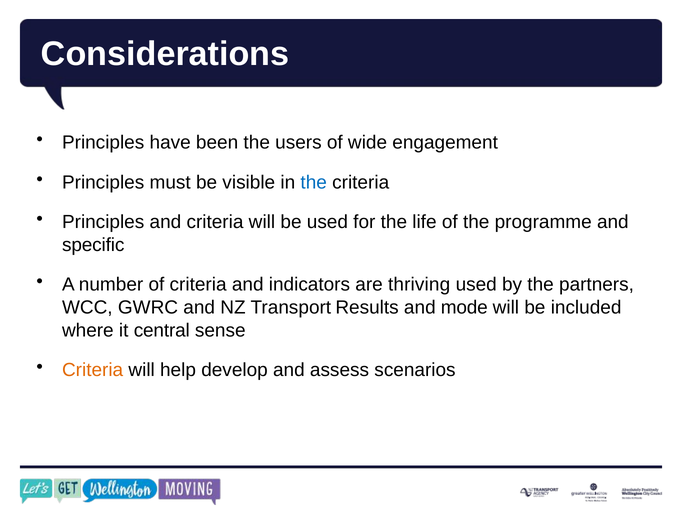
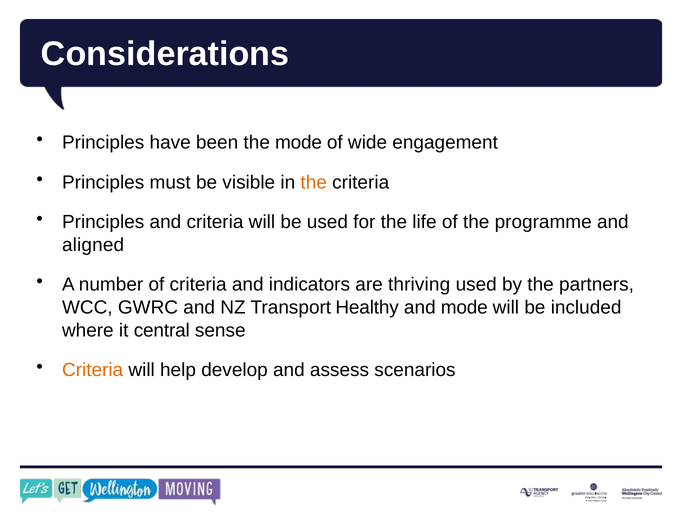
the users: users -> mode
the at (314, 182) colour: blue -> orange
specific: specific -> aligned
Results: Results -> Healthy
